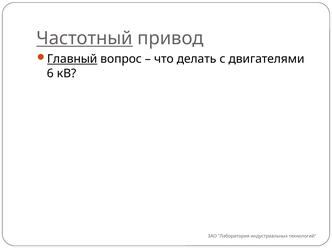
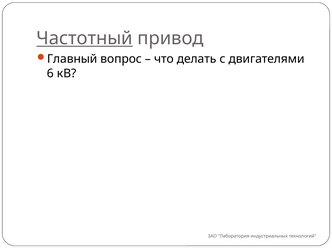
Главный underline: present -> none
